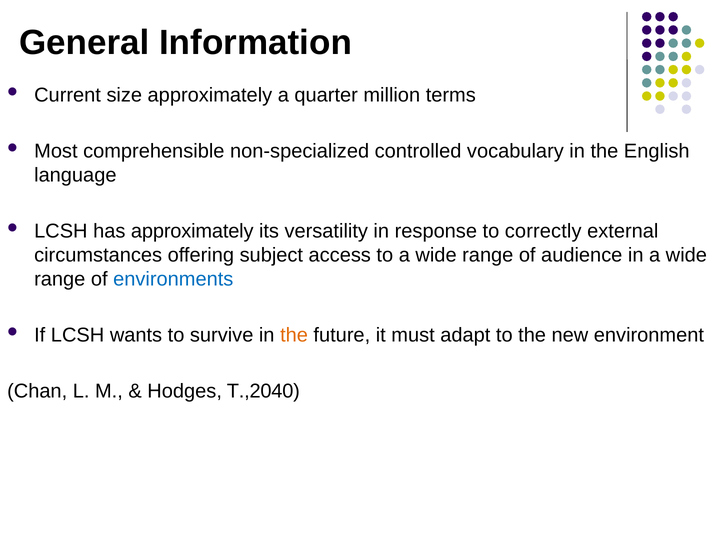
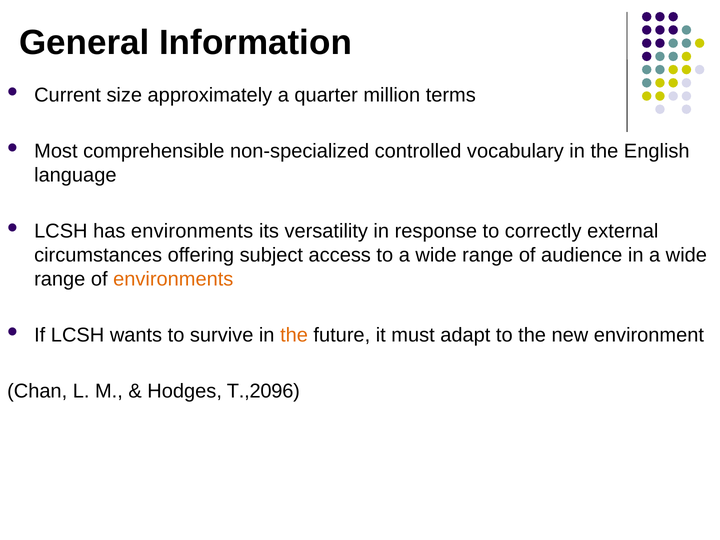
has approximately: approximately -> environments
environments at (173, 279) colour: blue -> orange
T.,2040: T.,2040 -> T.,2096
